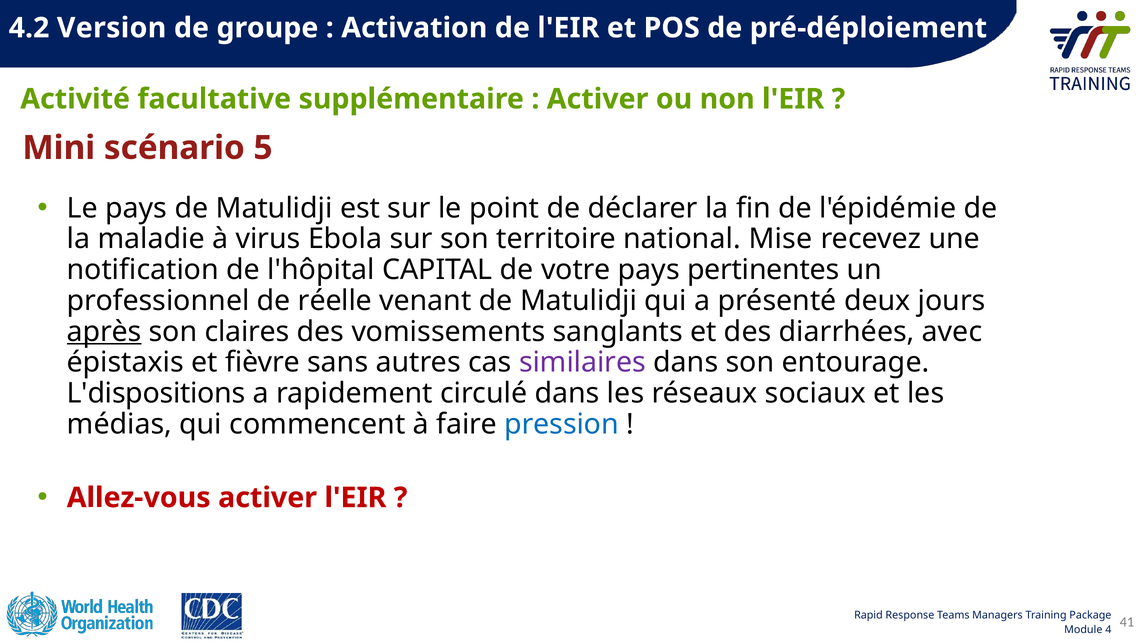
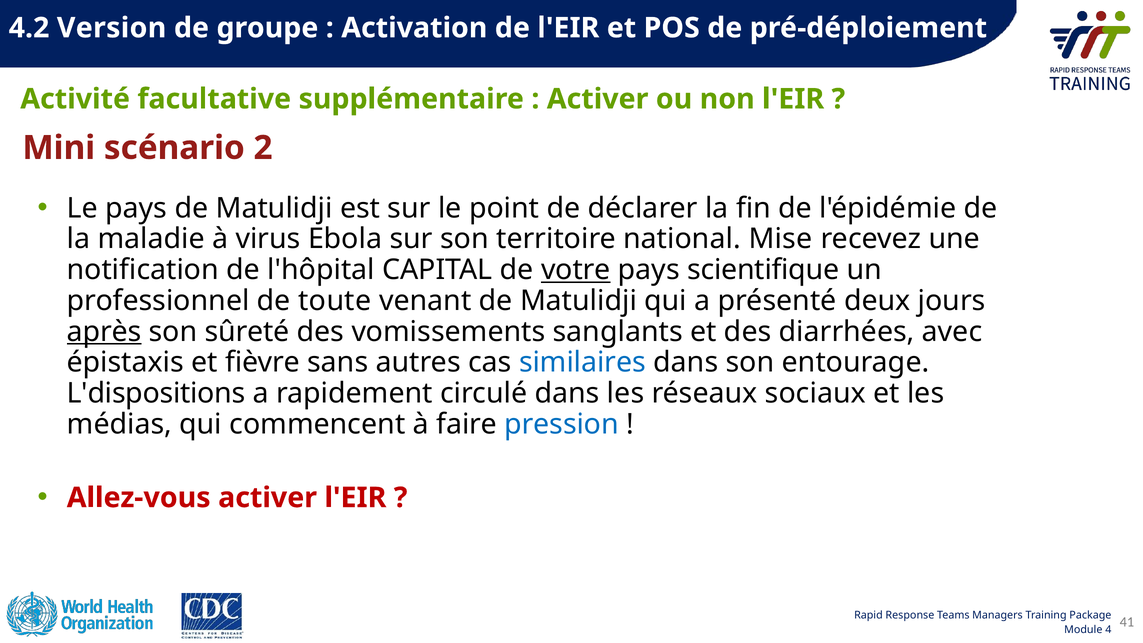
5: 5 -> 2
votre underline: none -> present
pertinentes: pertinentes -> scientifique
réelle: réelle -> toute
claires: claires -> sûreté
similaires colour: purple -> blue
